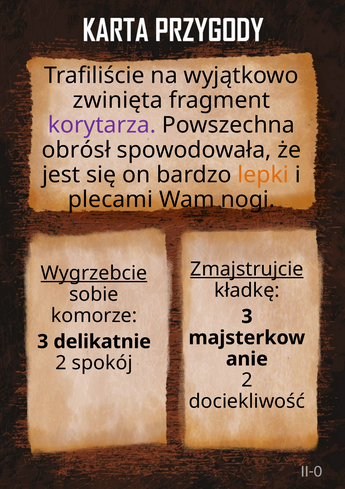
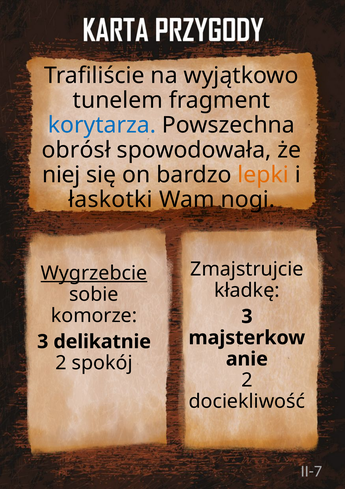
zwinięta: zwinięta -> tunelem
korytarza colour: purple -> blue
jest: jest -> niej
plecami: plecami -> łaskotki
Zmajstrujcie underline: present -> none
II-0: II-0 -> II-7
